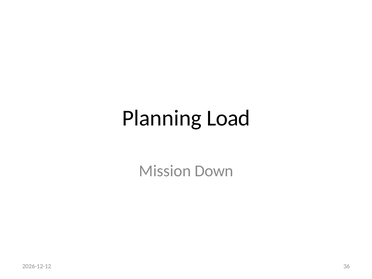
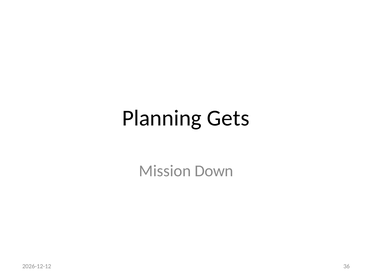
Load: Load -> Gets
